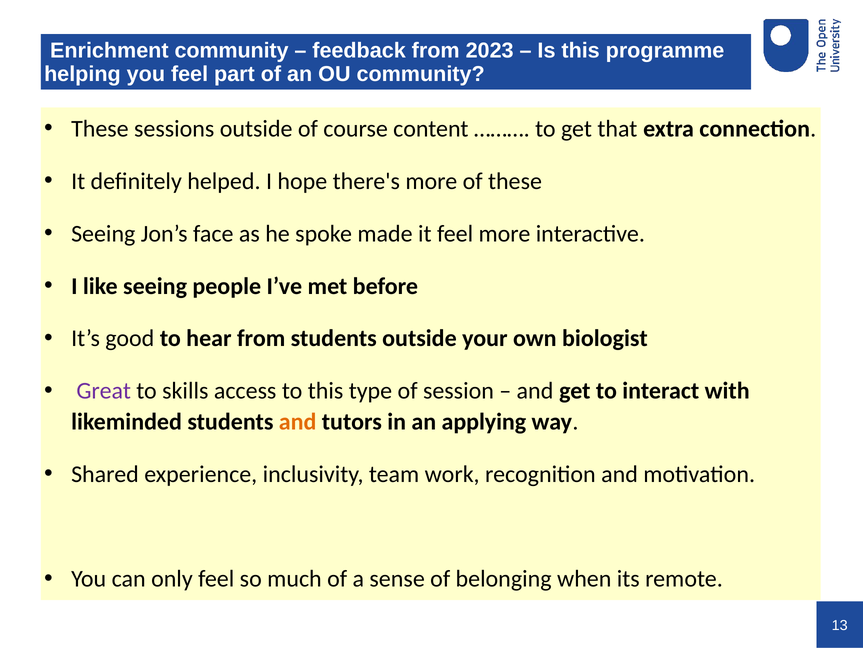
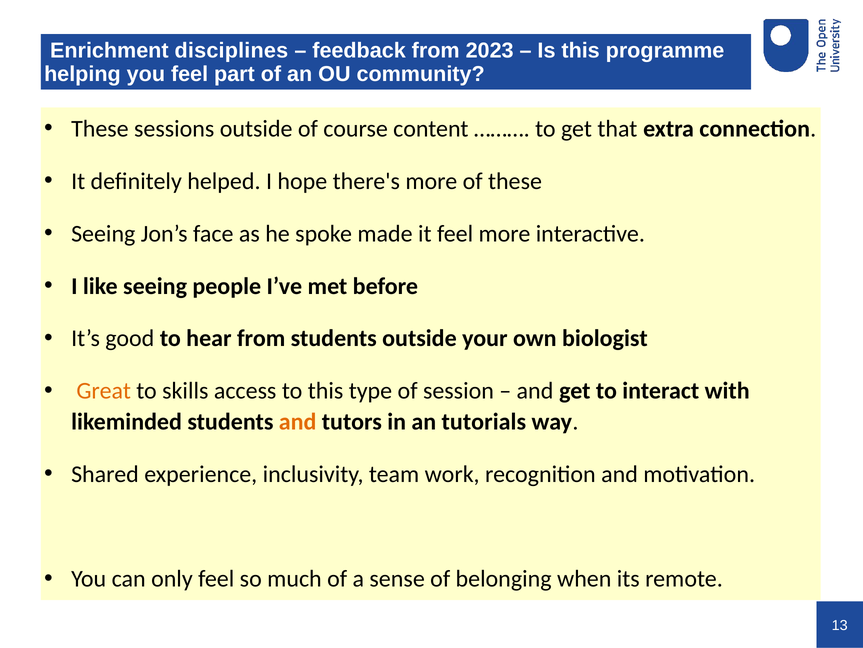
Enrichment community: community -> disciplines
Great colour: purple -> orange
applying: applying -> tutorials
